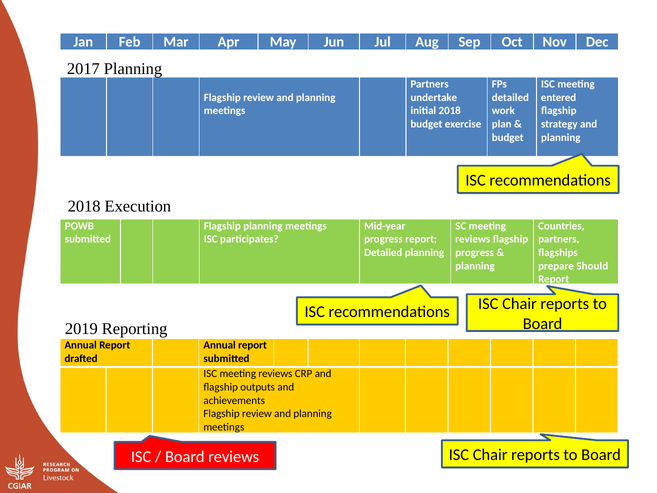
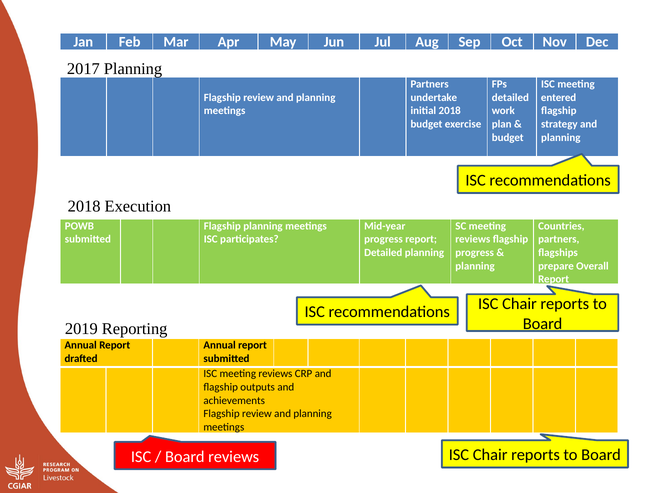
Should: Should -> Overall
